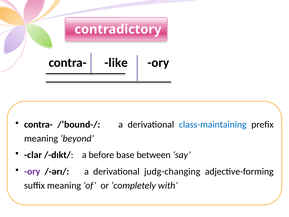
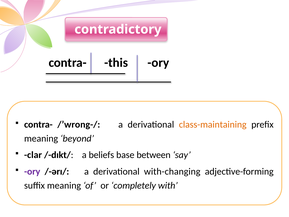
like: like -> this
/’bound-/: /’bound-/ -> /’wrong-/
class-maintaining colour: blue -> orange
before: before -> beliefs
judg-changing: judg-changing -> with-changing
